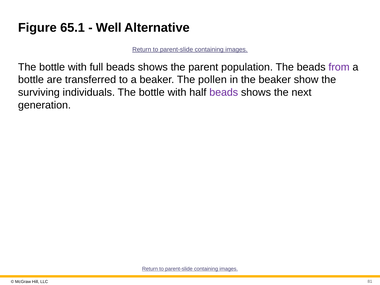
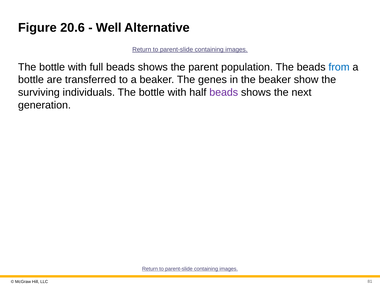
65.1: 65.1 -> 20.6
from colour: purple -> blue
pollen: pollen -> genes
